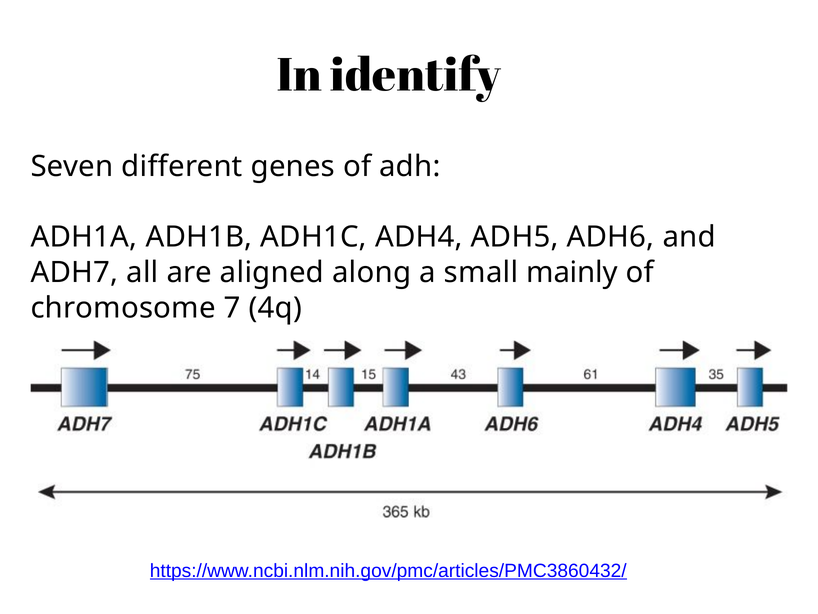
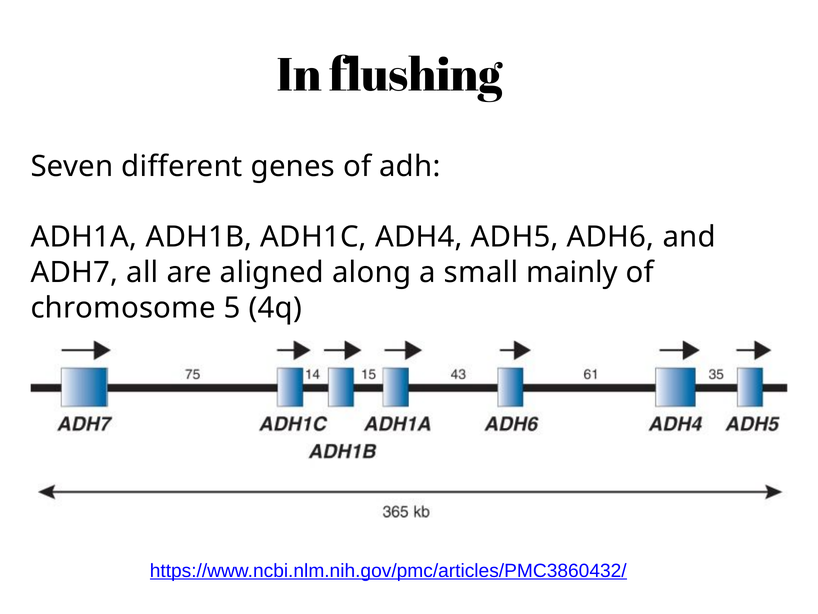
identify: identify -> flushing
7: 7 -> 5
